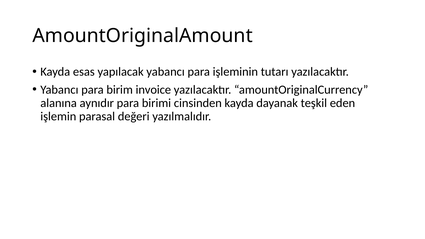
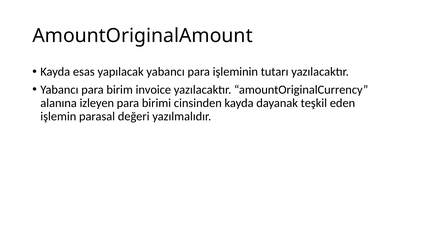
aynıdır: aynıdır -> izleyen
